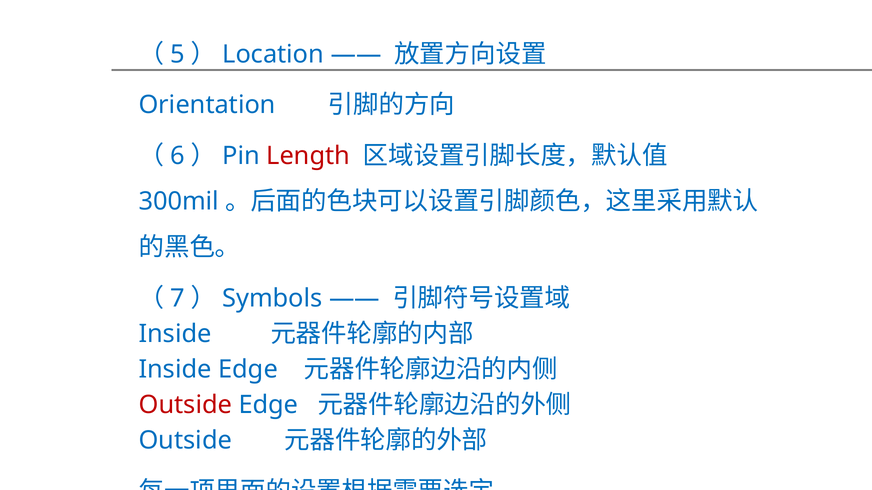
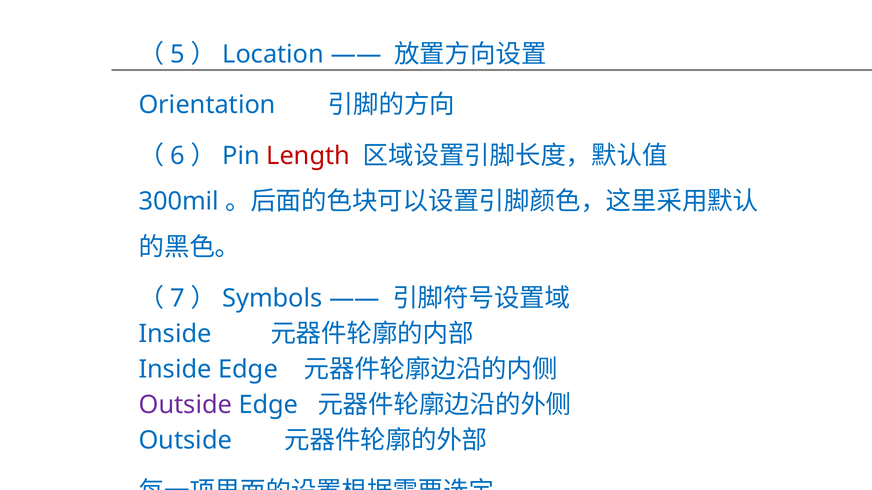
Outside at (185, 405) colour: red -> purple
